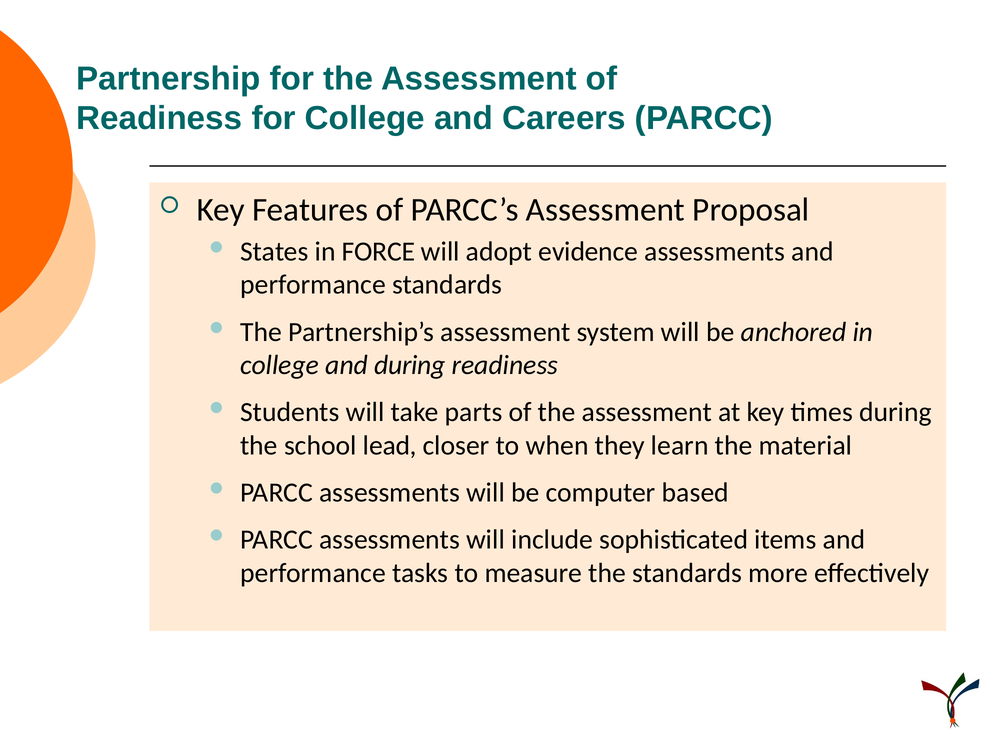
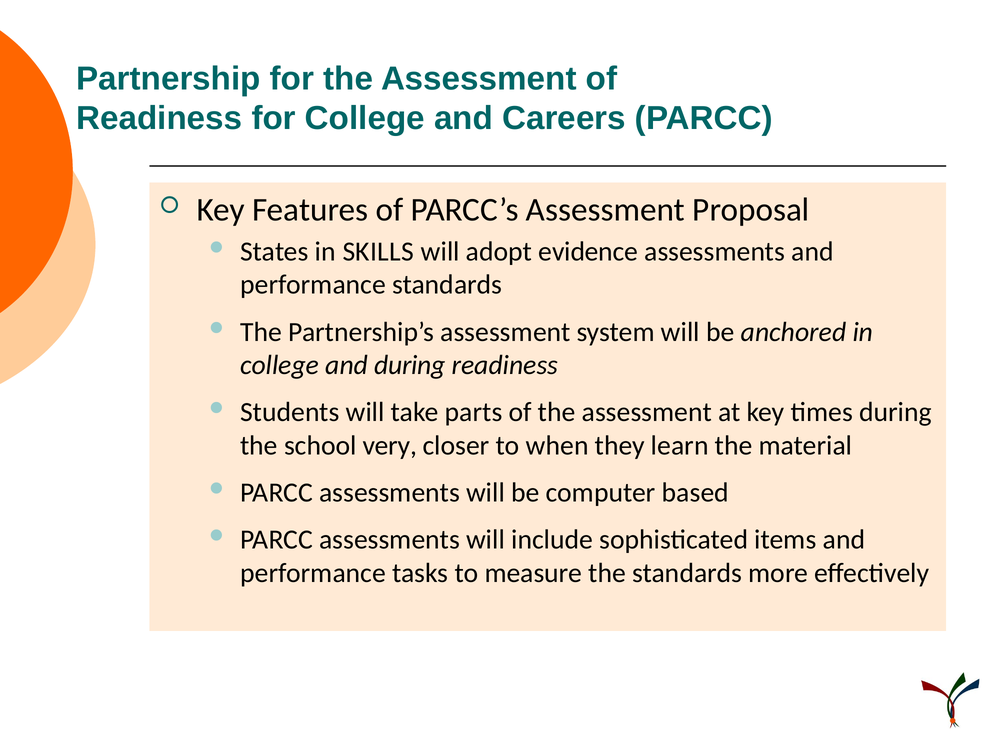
FORCE: FORCE -> SKILLS
lead: lead -> very
